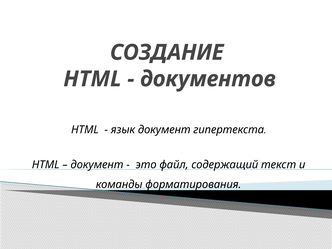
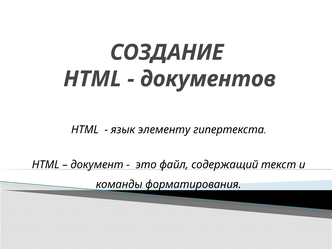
язык документ: документ -> элементу
